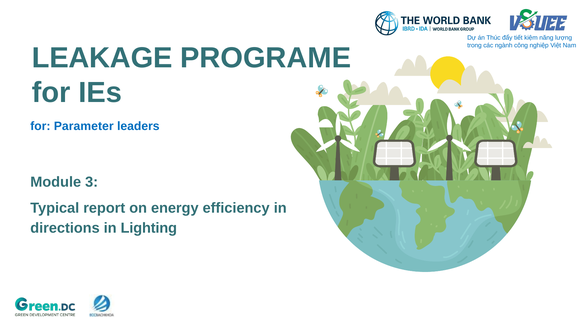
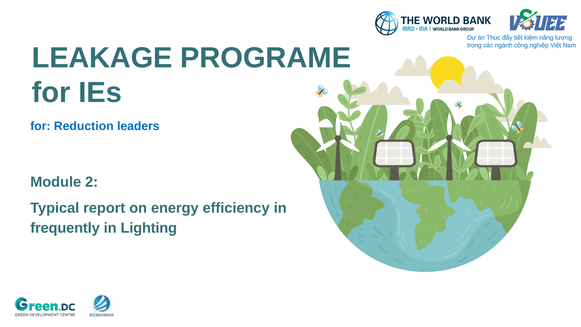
Parameter: Parameter -> Reduction
3: 3 -> 2
directions: directions -> frequently
